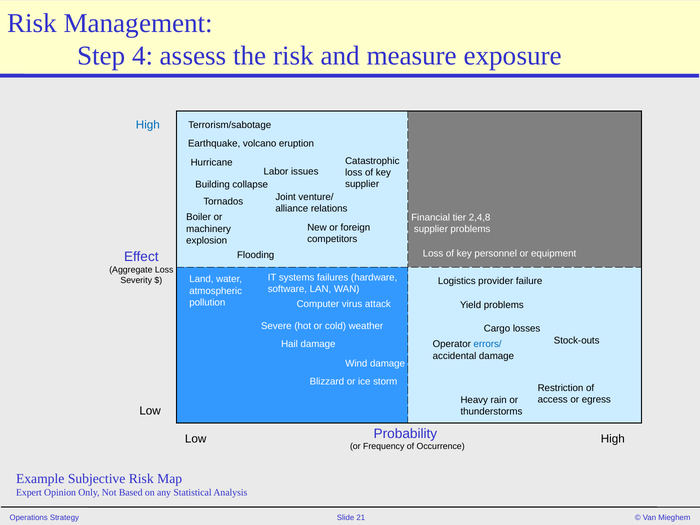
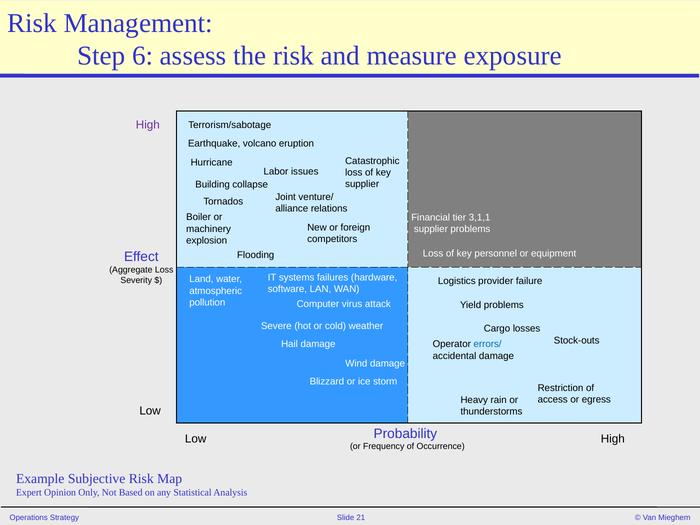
4: 4 -> 6
High at (148, 125) colour: blue -> purple
2,4,8: 2,4,8 -> 3,1,1
